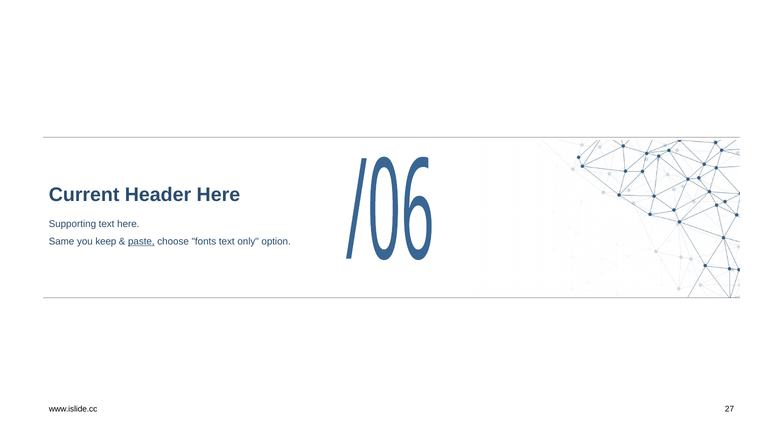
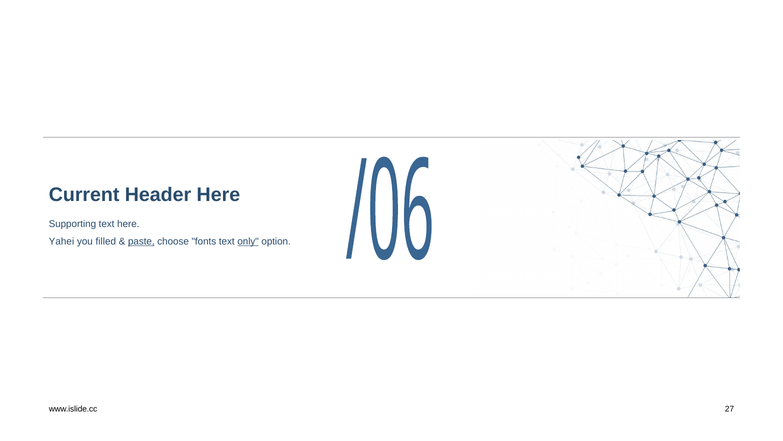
Same: Same -> Yahei
keep: keep -> filled
only underline: none -> present
